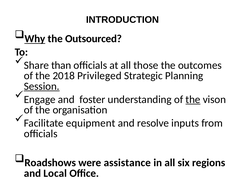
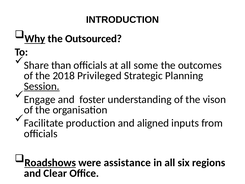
those: those -> some
the at (193, 99) underline: present -> none
equipment: equipment -> production
resolve: resolve -> aligned
Roadshows underline: none -> present
Local: Local -> Clear
